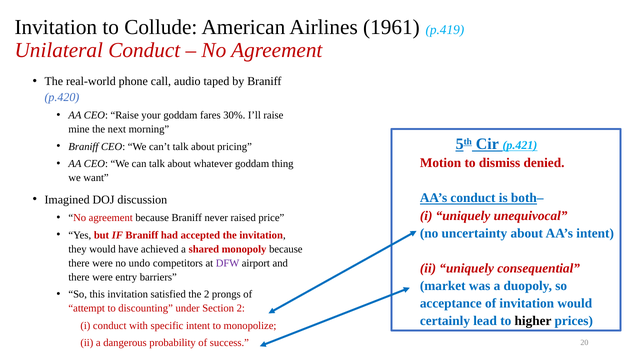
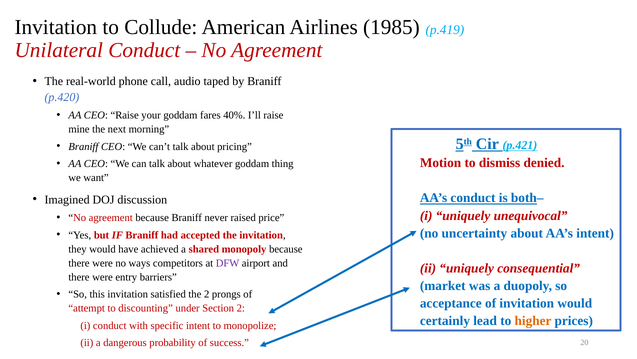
1961: 1961 -> 1985
30%: 30% -> 40%
undo: undo -> ways
higher colour: black -> orange
